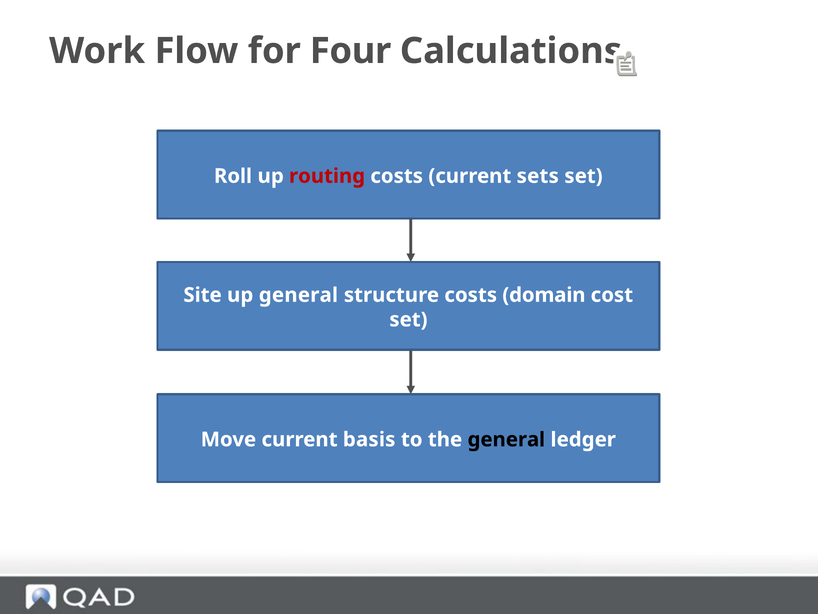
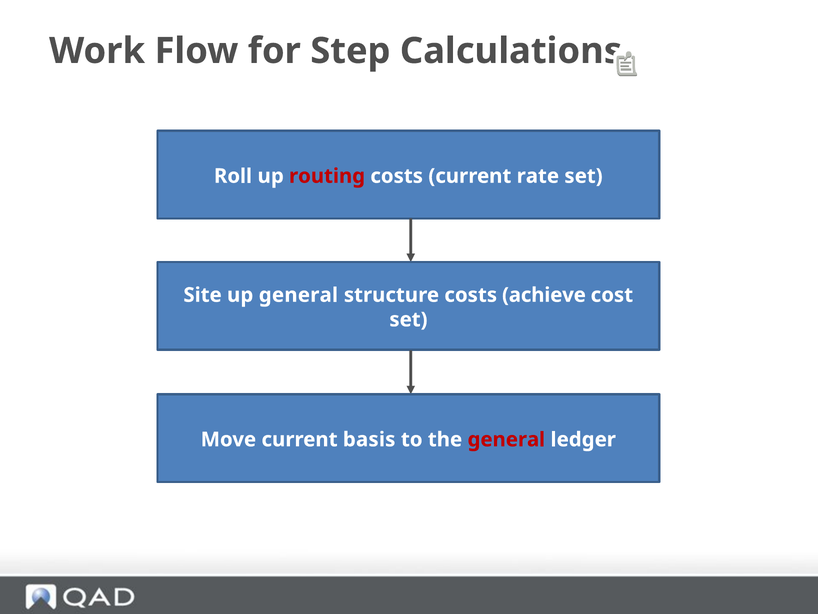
Four: Four -> Step
sets: sets -> rate
domain: domain -> achieve
general at (506, 439) colour: black -> red
